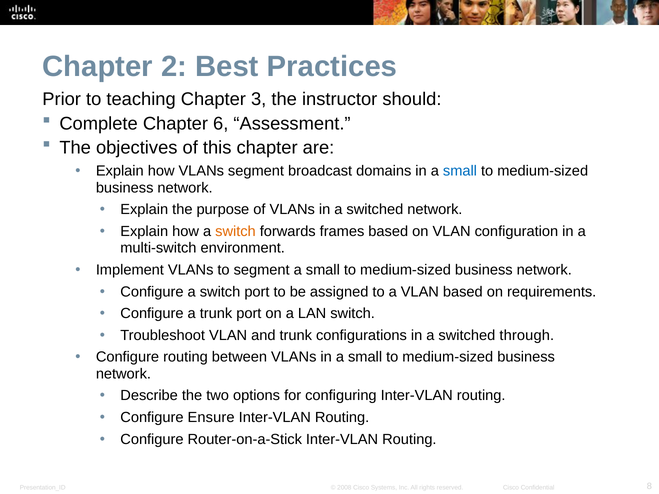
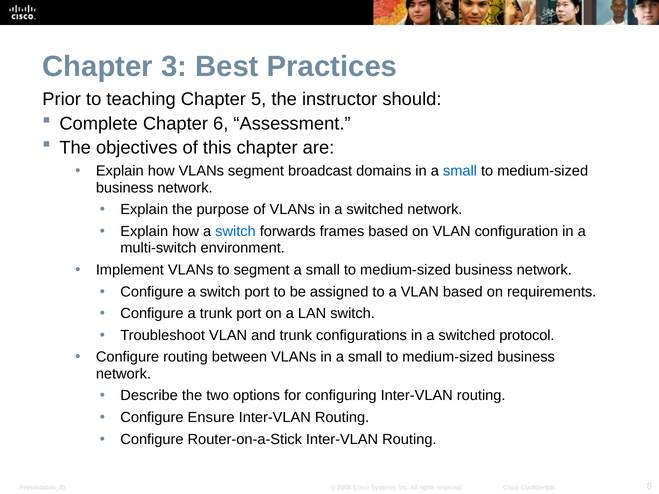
2: 2 -> 3
3: 3 -> 5
switch at (235, 232) colour: orange -> blue
through: through -> protocol
